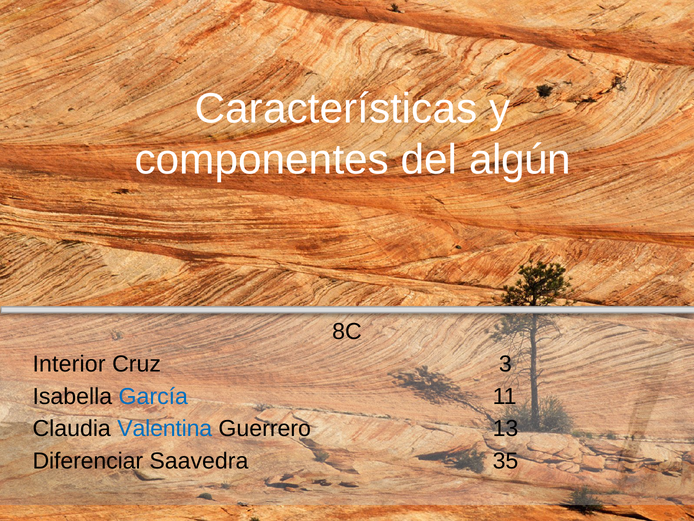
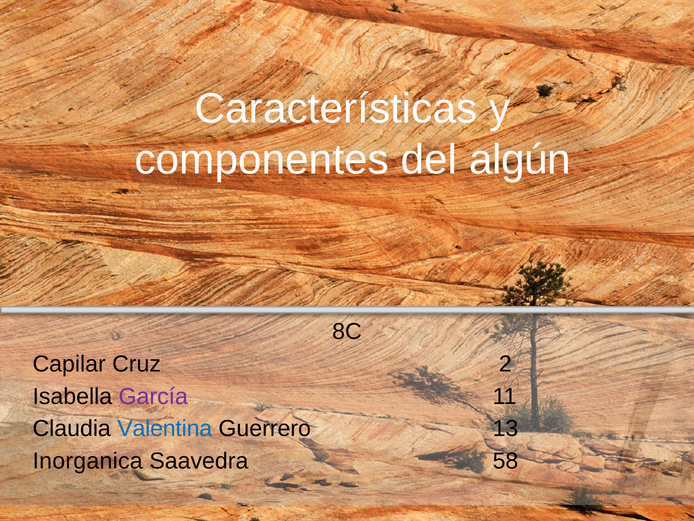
Interior: Interior -> Capilar
3: 3 -> 2
García colour: blue -> purple
Diferenciar: Diferenciar -> Inorganica
35: 35 -> 58
